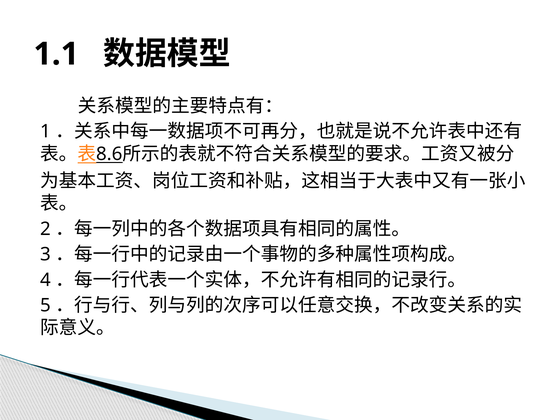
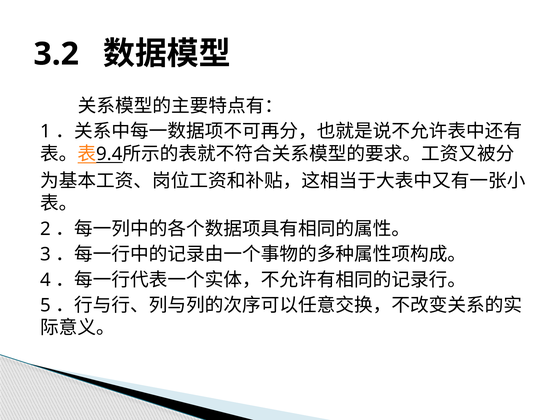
1.1: 1.1 -> 3.2
8.6: 8.6 -> 9.4
